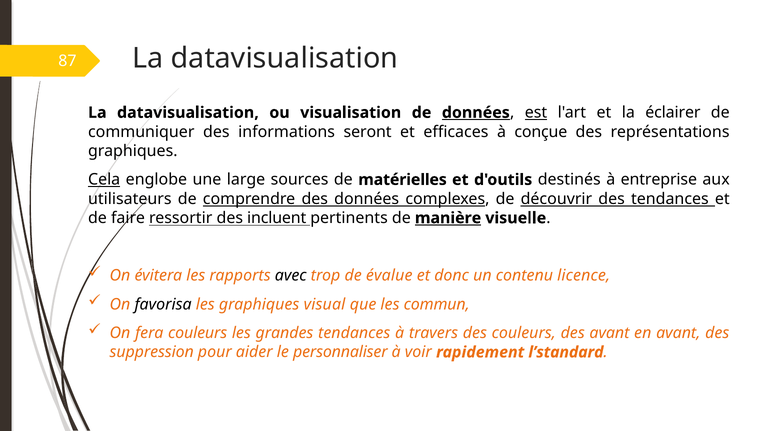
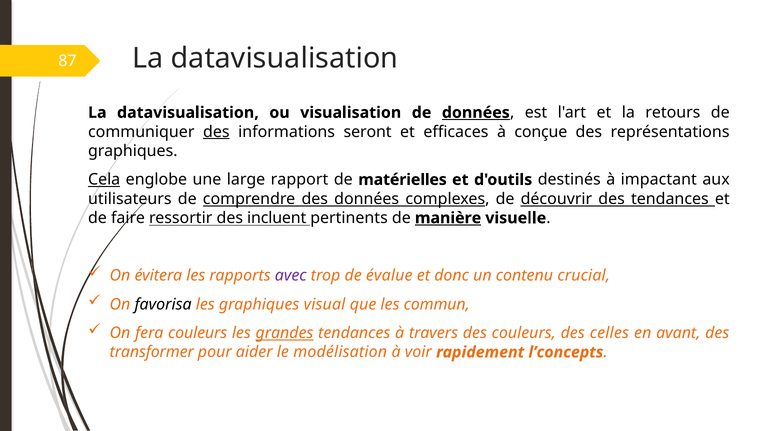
est underline: present -> none
éclairer: éclairer -> retours
des at (216, 132) underline: none -> present
sources: sources -> rapport
entreprise: entreprise -> impactant
avec colour: black -> purple
licence: licence -> crucial
grandes underline: none -> present
des avant: avant -> celles
suppression: suppression -> transformer
personnaliser: personnaliser -> modélisation
l’standard: l’standard -> l’concepts
